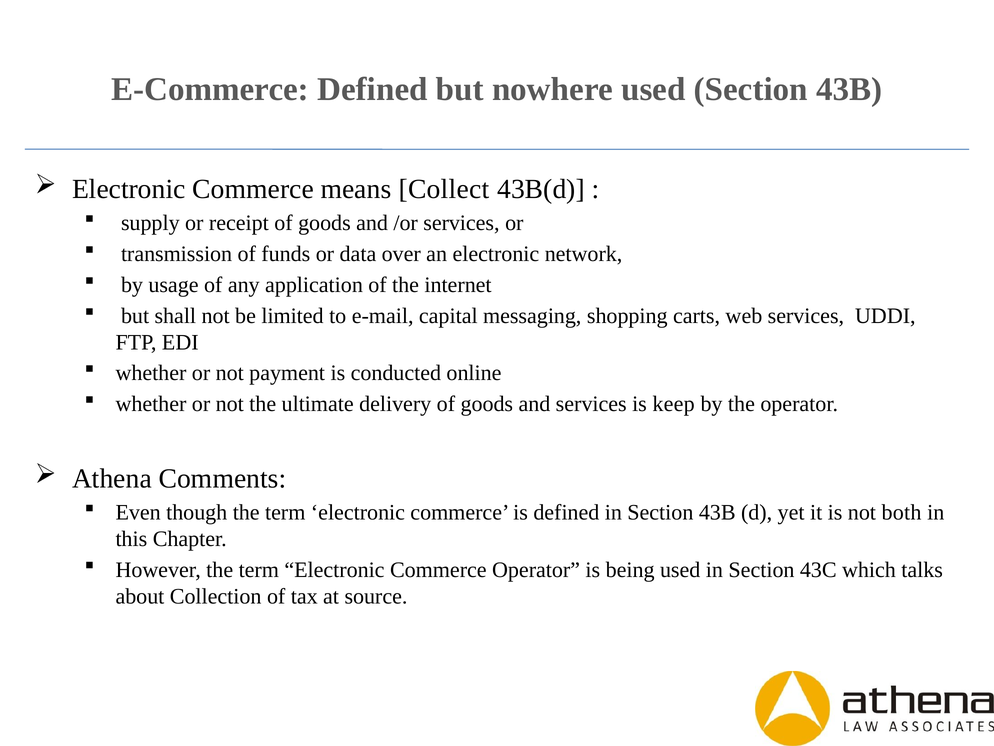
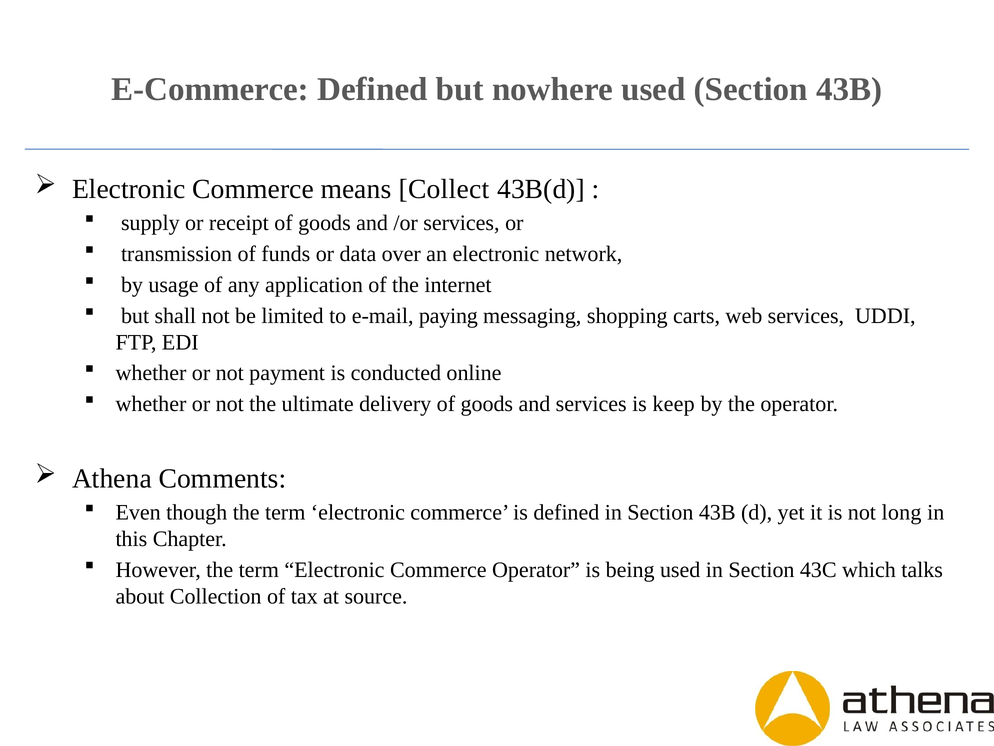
capital: capital -> paying
both: both -> long
